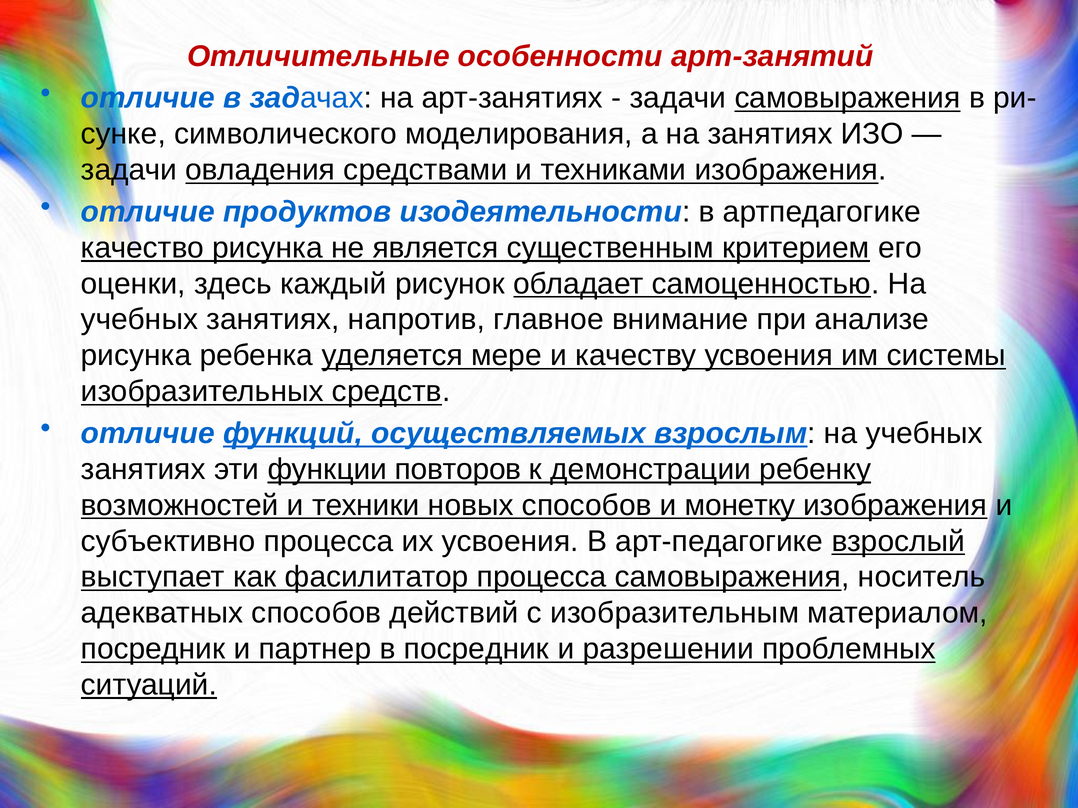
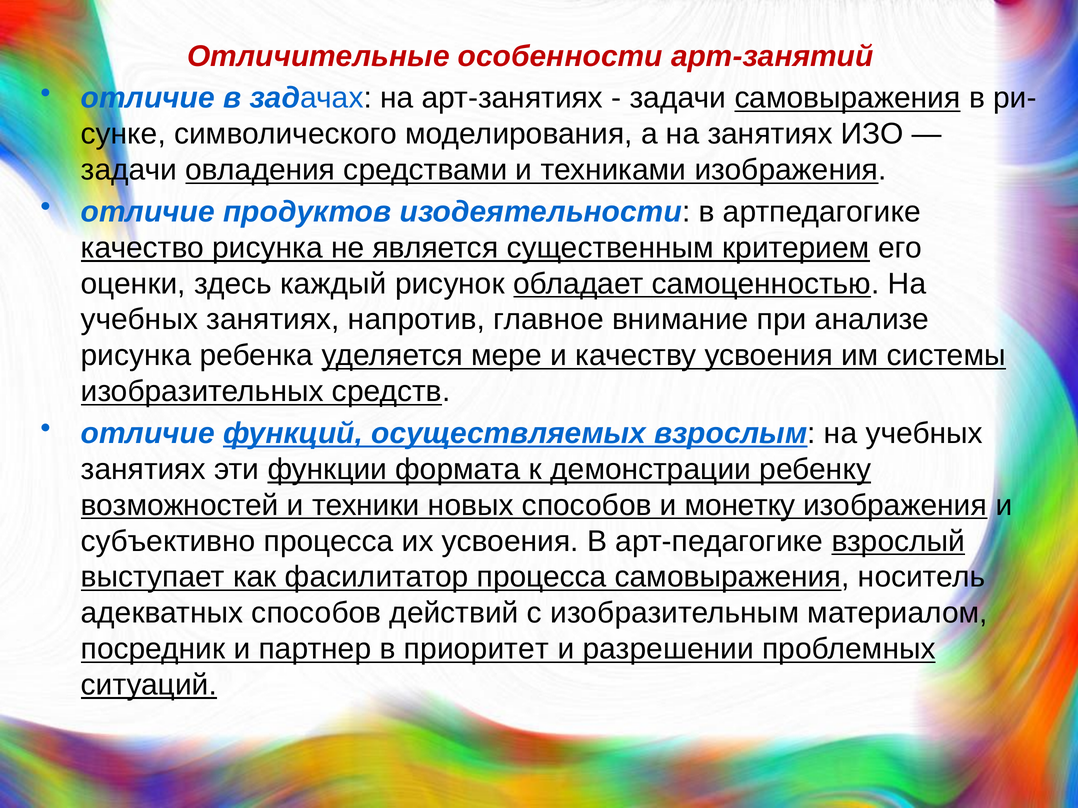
повторов: повторов -> формата
в посредник: посредник -> приоритет
